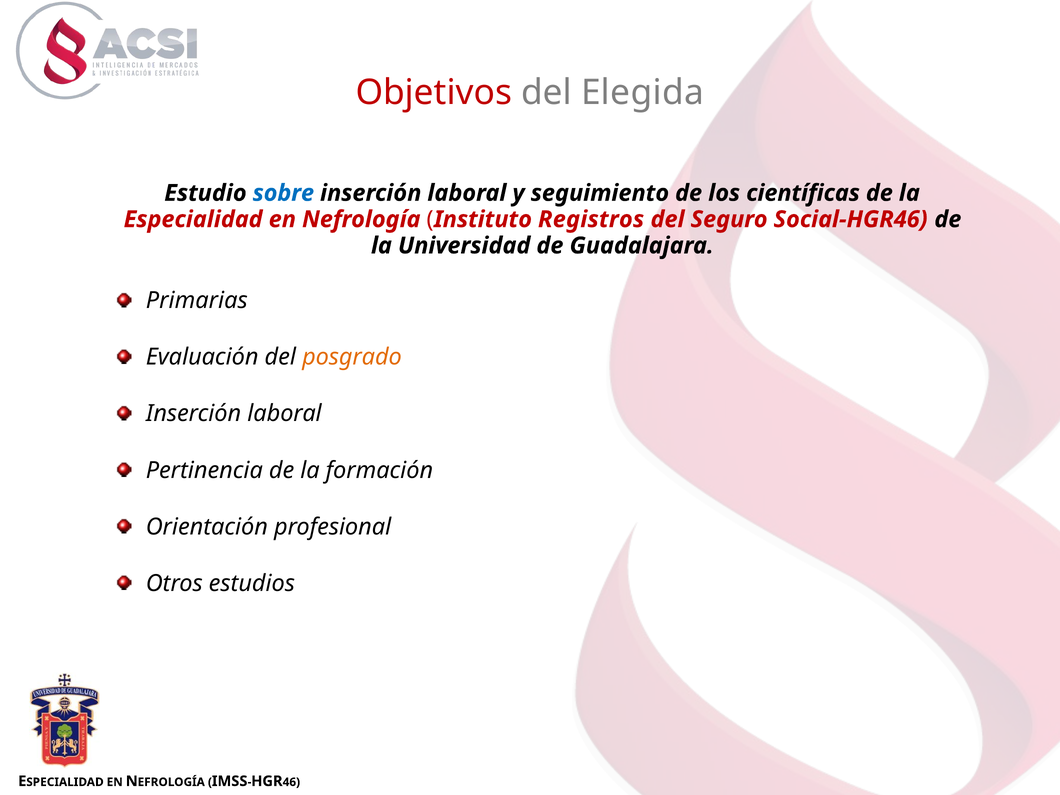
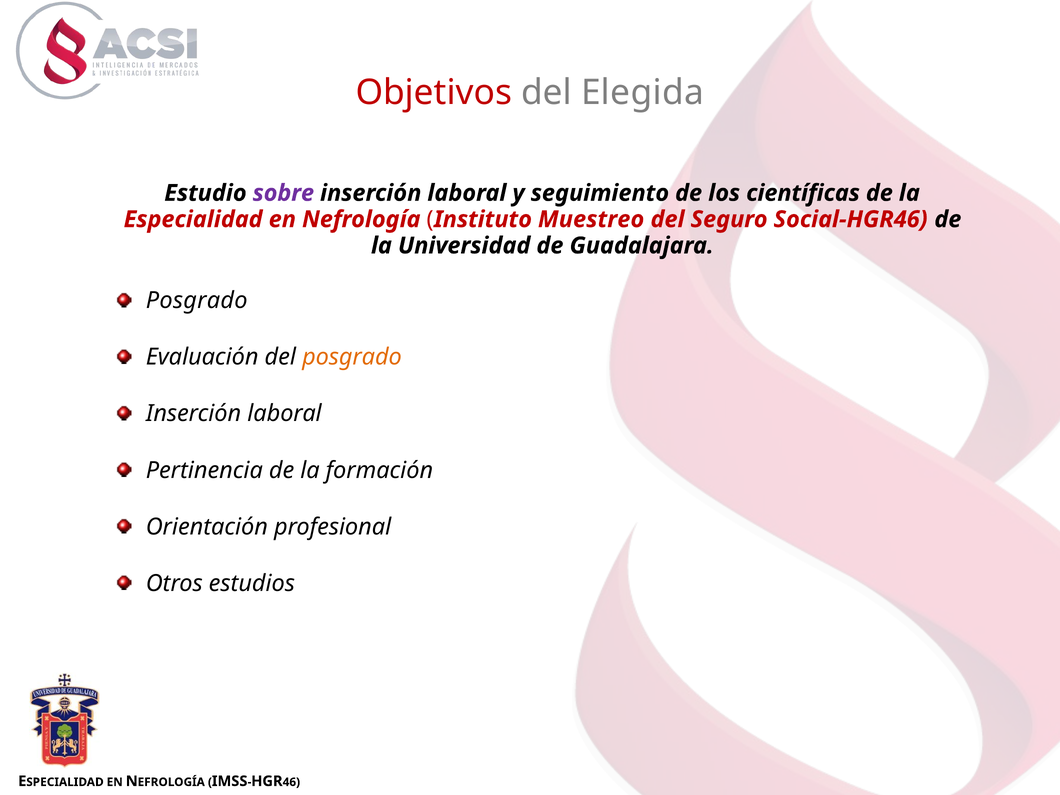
sobre colour: blue -> purple
Registros: Registros -> Muestreo
Primarias at (197, 301): Primarias -> Posgrado
